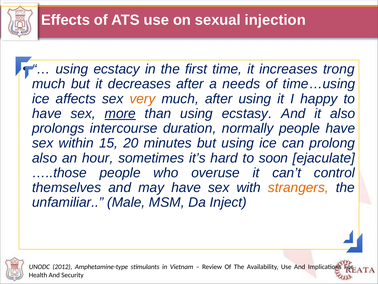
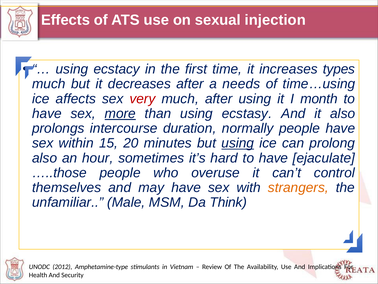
trong: trong -> types
very colour: orange -> red
happy: happy -> month
using at (238, 143) underline: none -> present
hard to soon: soon -> have
Inject: Inject -> Think
